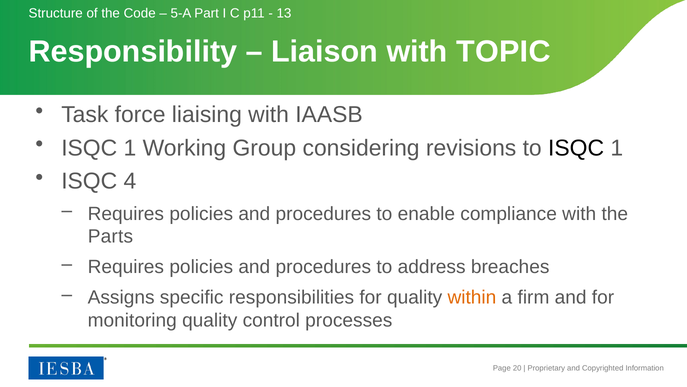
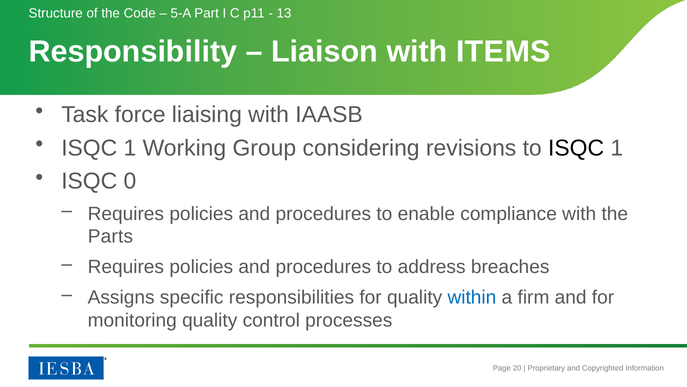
TOPIC: TOPIC -> ITEMS
4: 4 -> 0
within colour: orange -> blue
